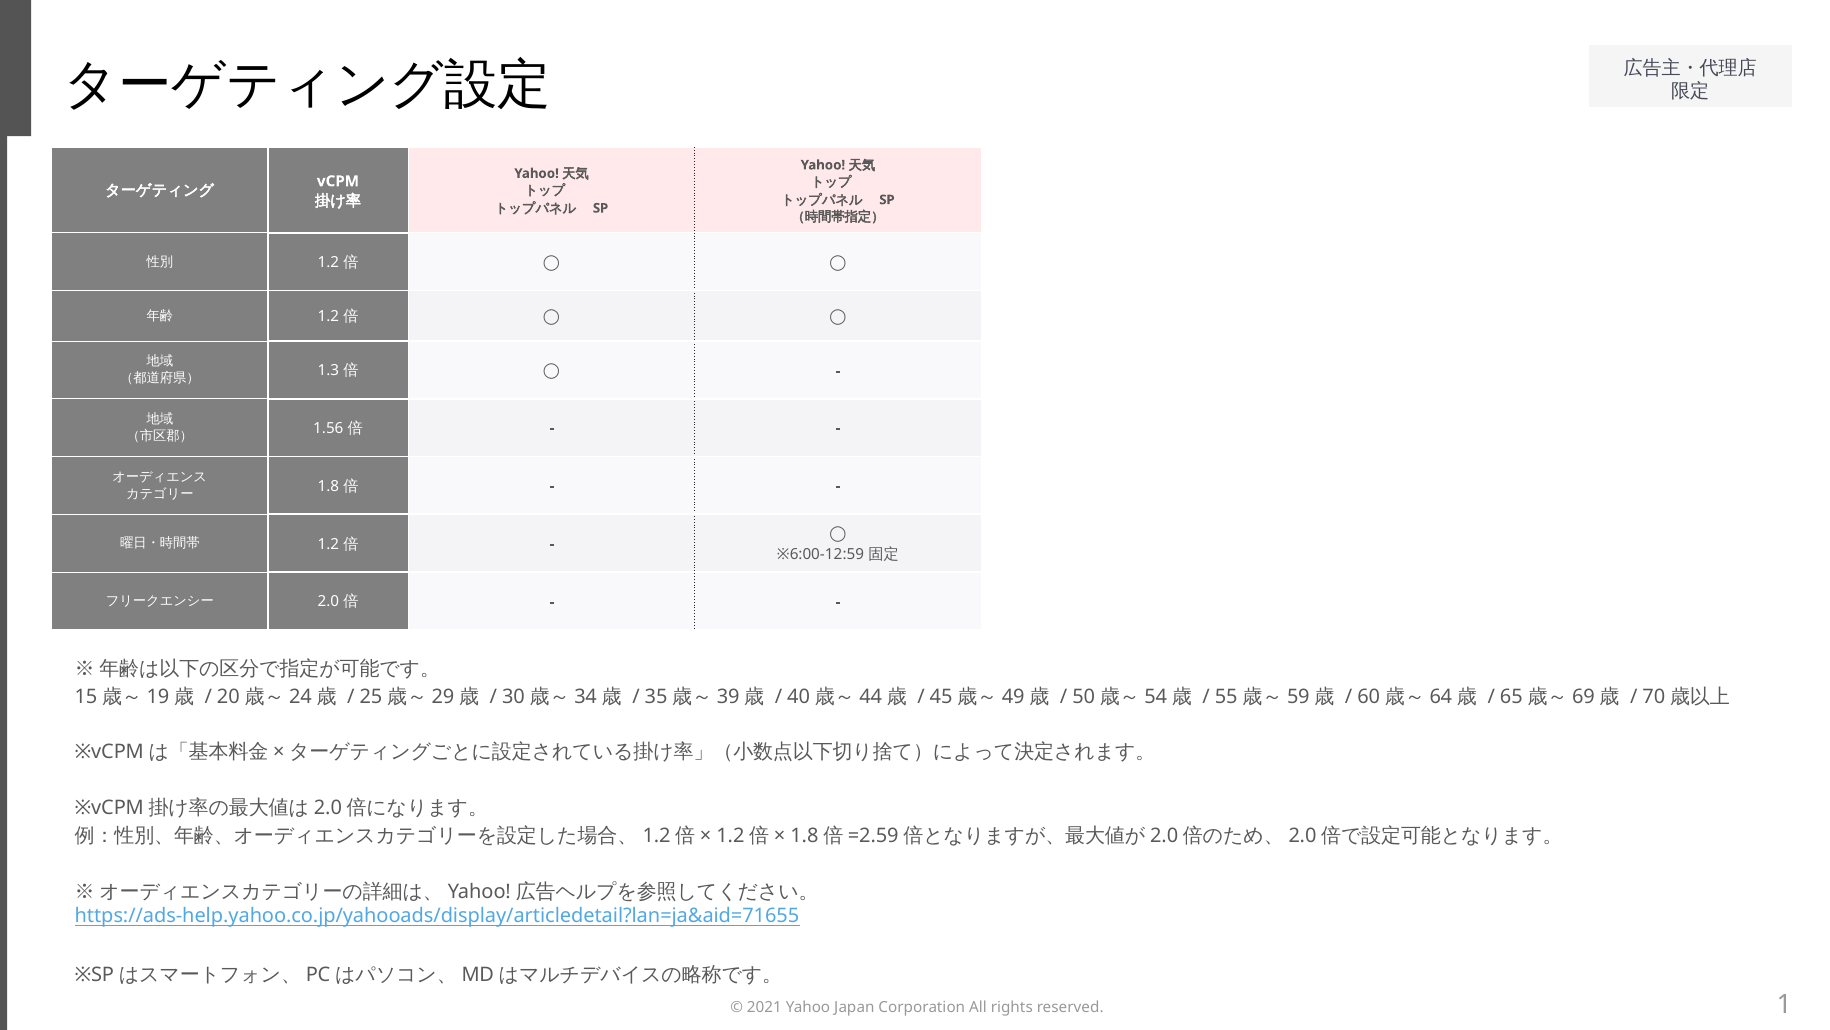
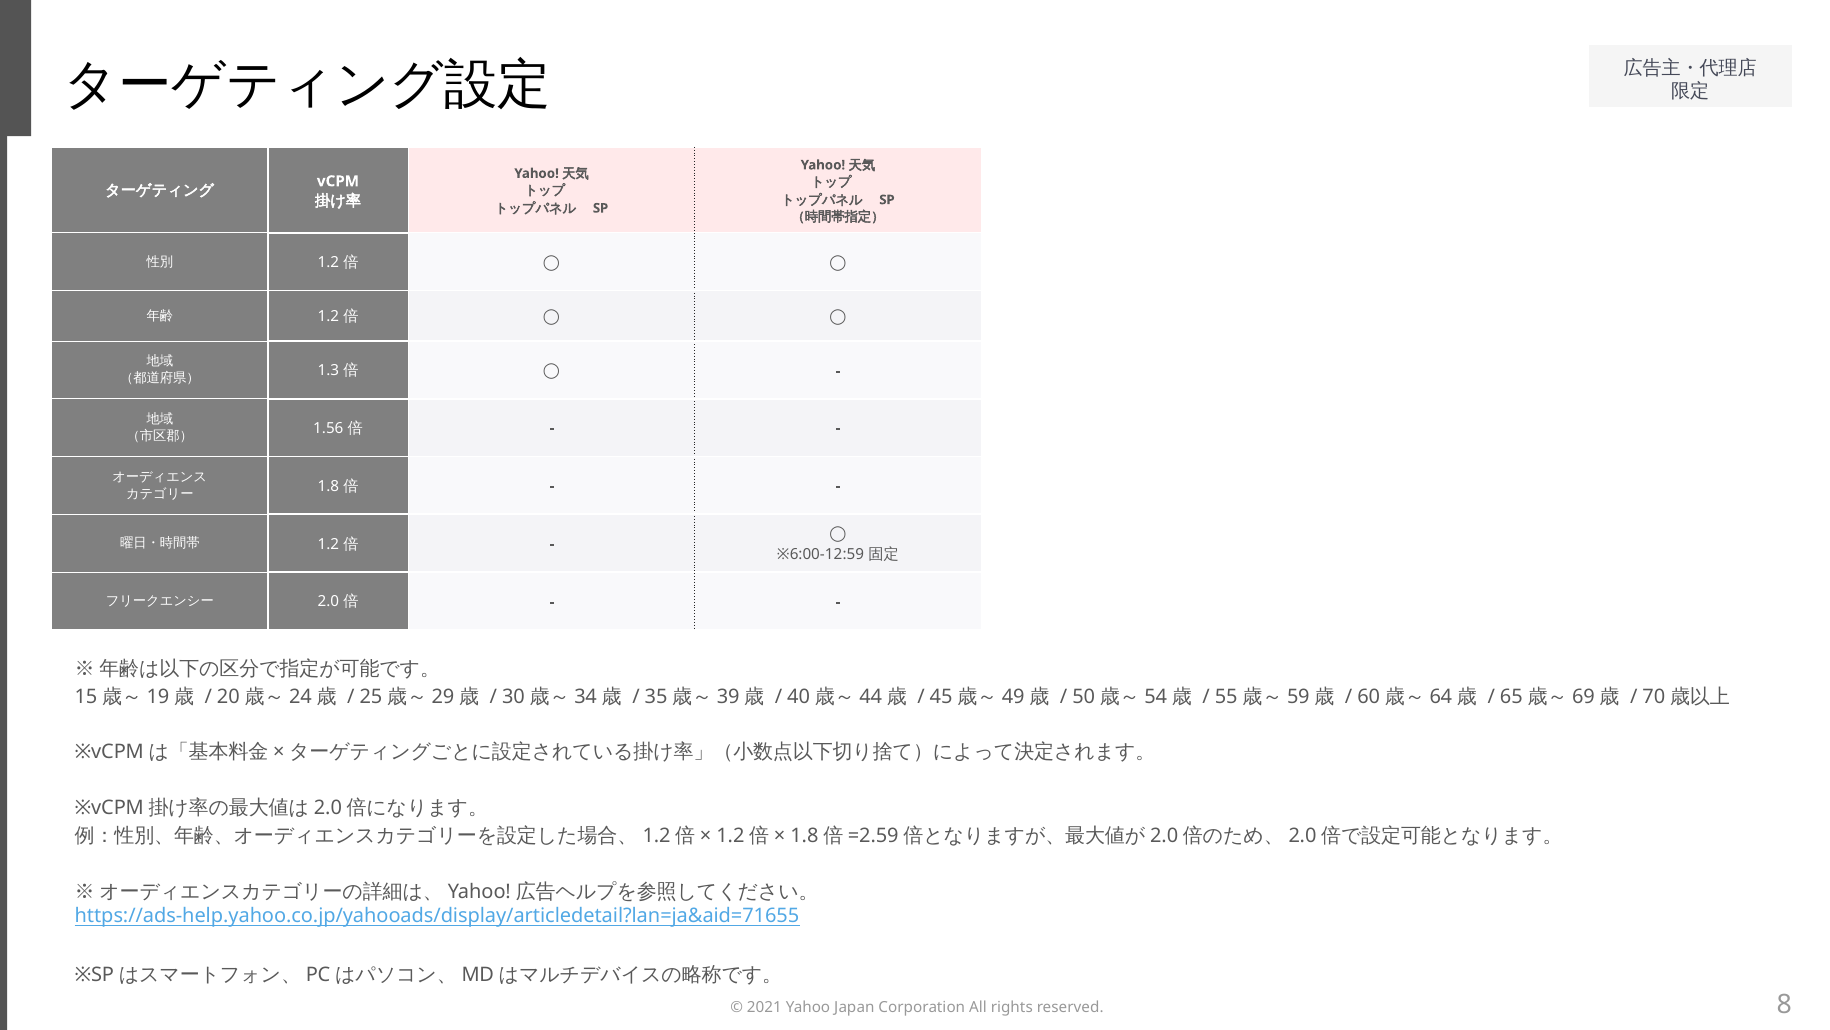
1: 1 -> 8
